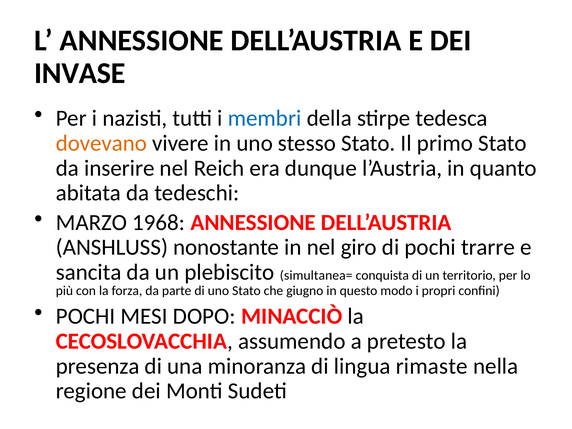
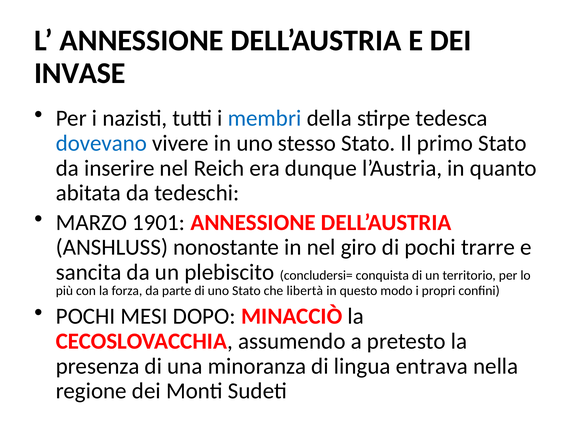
dovevano colour: orange -> blue
1968: 1968 -> 1901
simultanea=: simultanea= -> concludersi=
giugno: giugno -> libertà
rimaste: rimaste -> entrava
